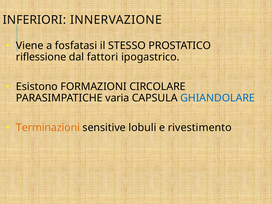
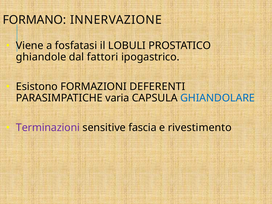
INFERIORI: INFERIORI -> FORMANO
STESSO: STESSO -> LOBULI
riflessione: riflessione -> ghiandole
CIRCOLARE: CIRCOLARE -> DEFERENTI
Terminazioni colour: orange -> purple
lobuli: lobuli -> fascia
